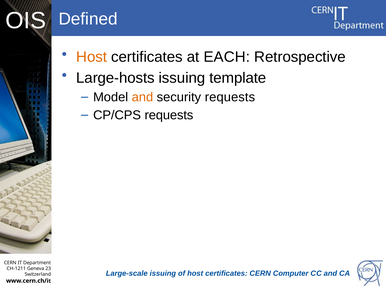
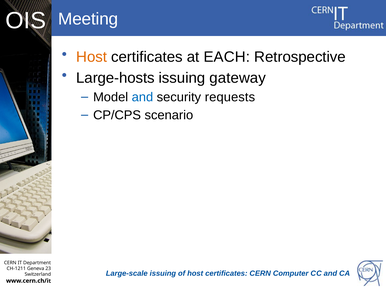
Defined: Defined -> Meeting
template: template -> gateway
and at (142, 97) colour: orange -> blue
CP/CPS requests: requests -> scenario
